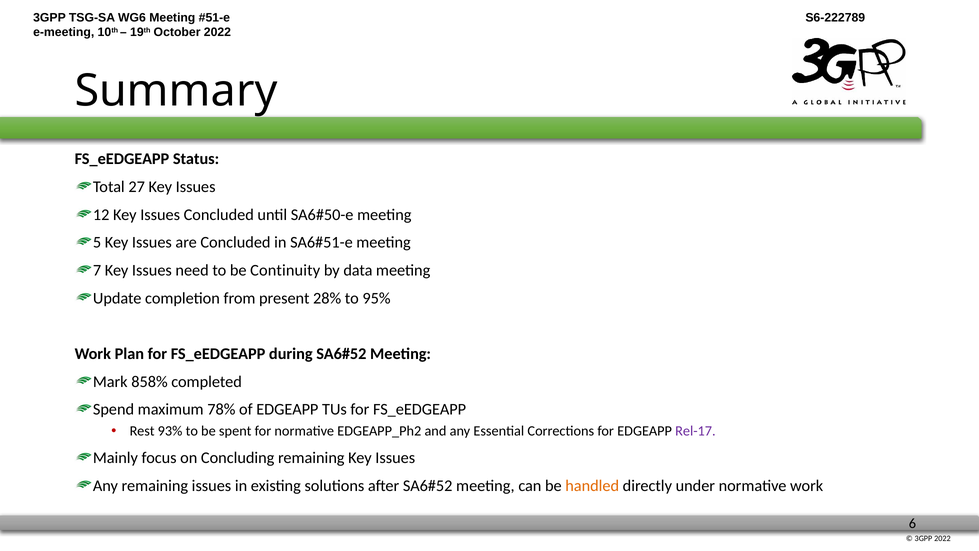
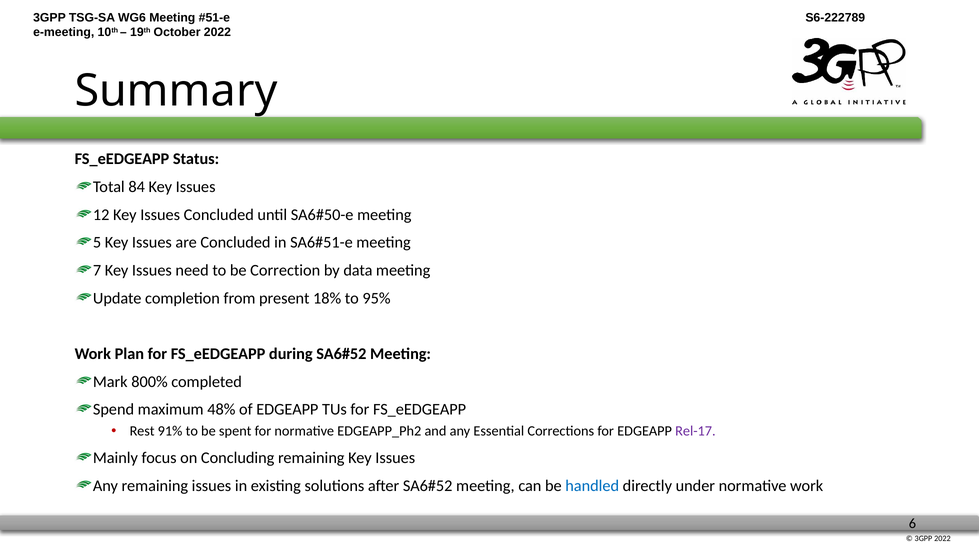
27: 27 -> 84
Continuity: Continuity -> Correction
28%: 28% -> 18%
858%: 858% -> 800%
78%: 78% -> 48%
93%: 93% -> 91%
handled colour: orange -> blue
